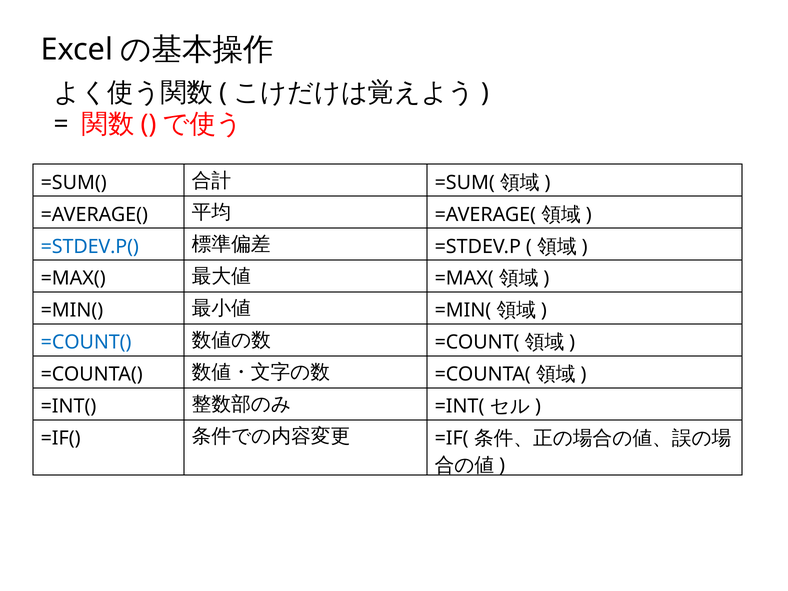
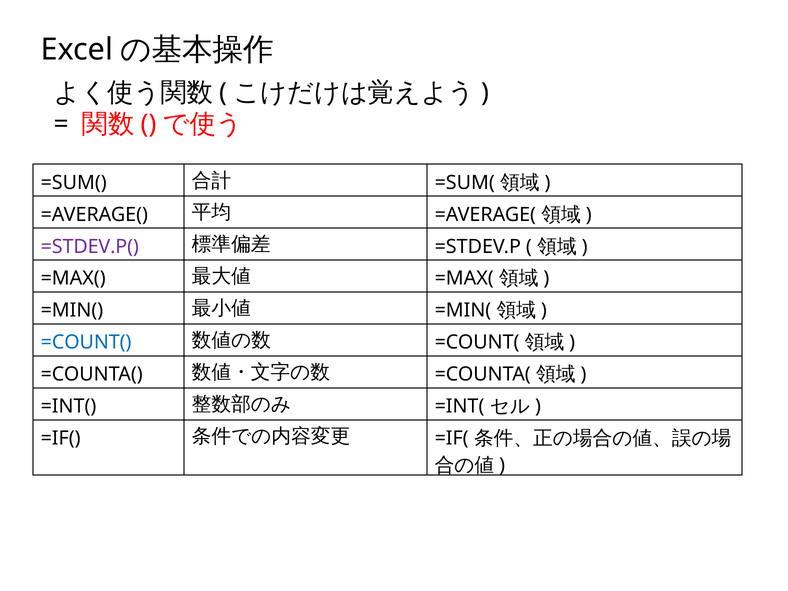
=STDEV.P( colour: blue -> purple
